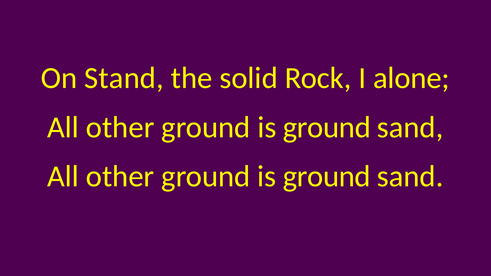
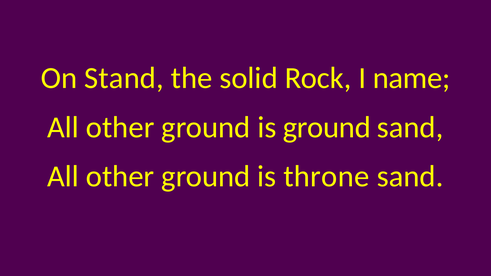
alone: alone -> name
ground at (327, 176): ground -> throne
